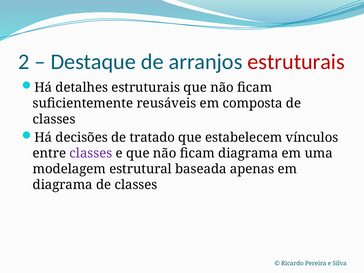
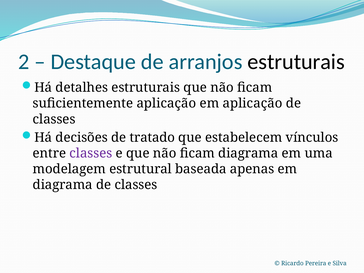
estruturais at (296, 62) colour: red -> black
suficientemente reusáveis: reusáveis -> aplicação
em composta: composta -> aplicação
